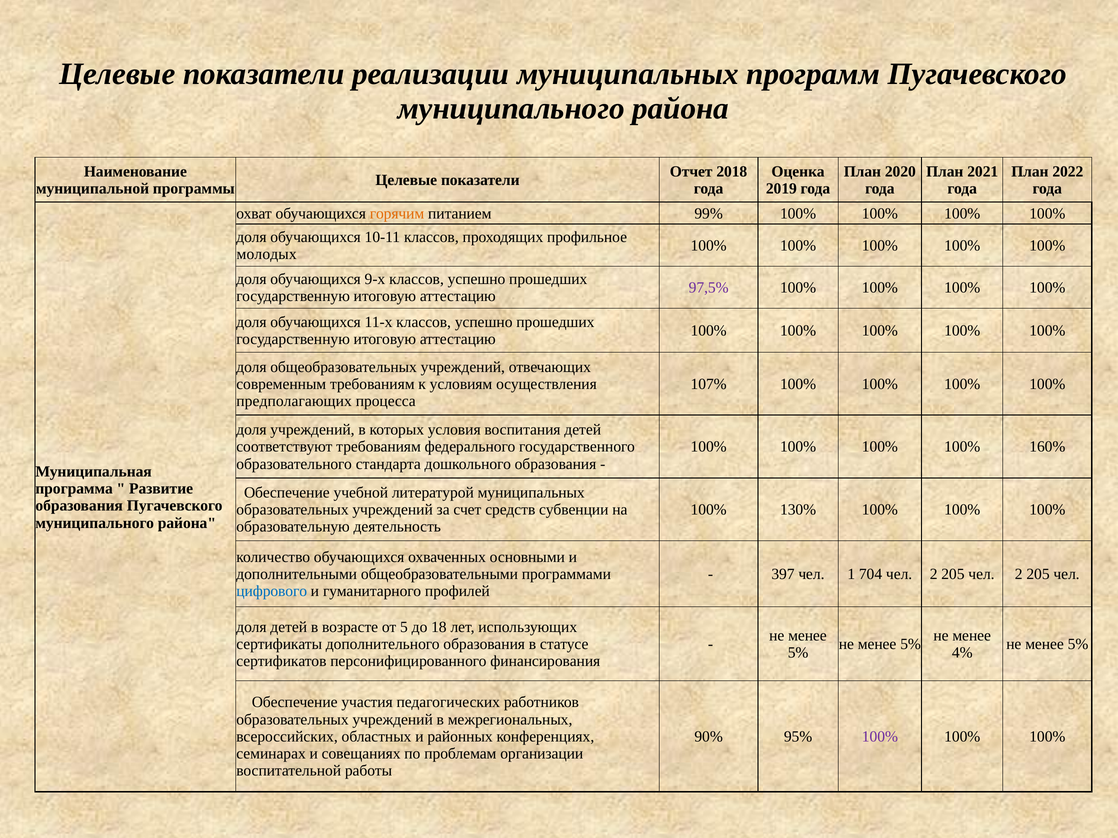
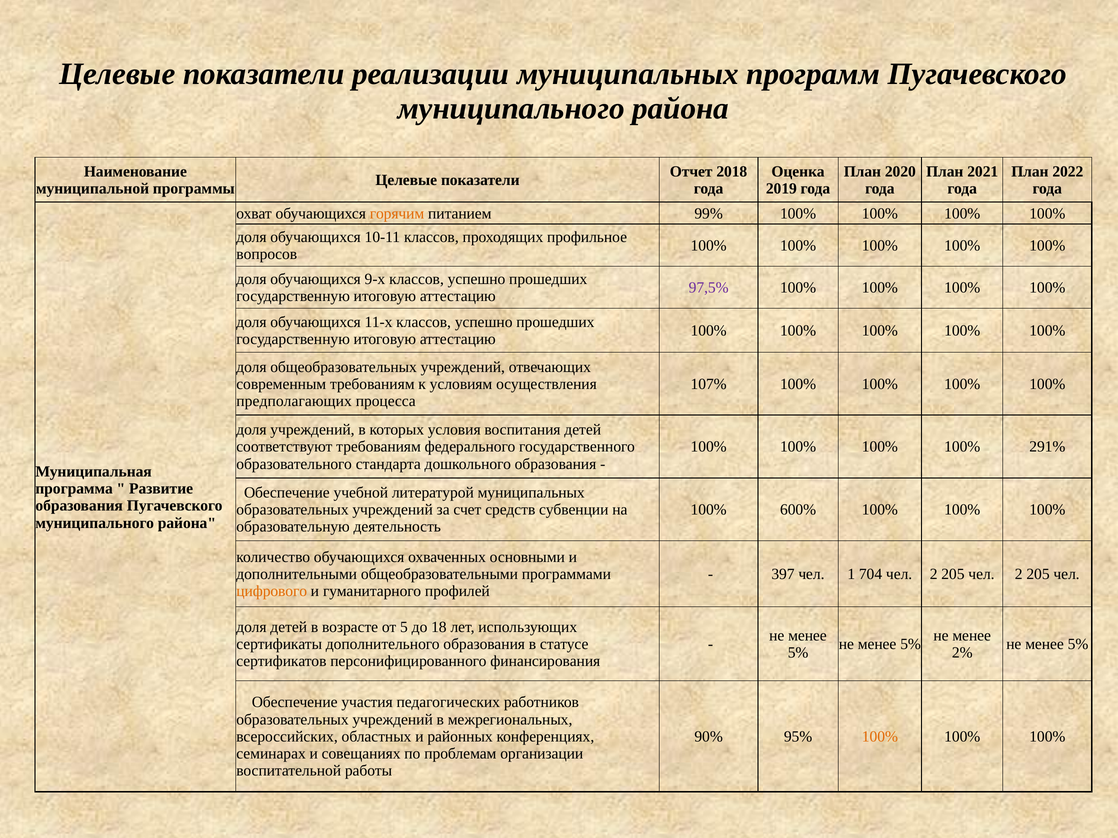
молодых: молодых -> вопросов
160%: 160% -> 291%
130%: 130% -> 600%
цифрового colour: blue -> orange
4%: 4% -> 2%
100% at (880, 737) colour: purple -> orange
